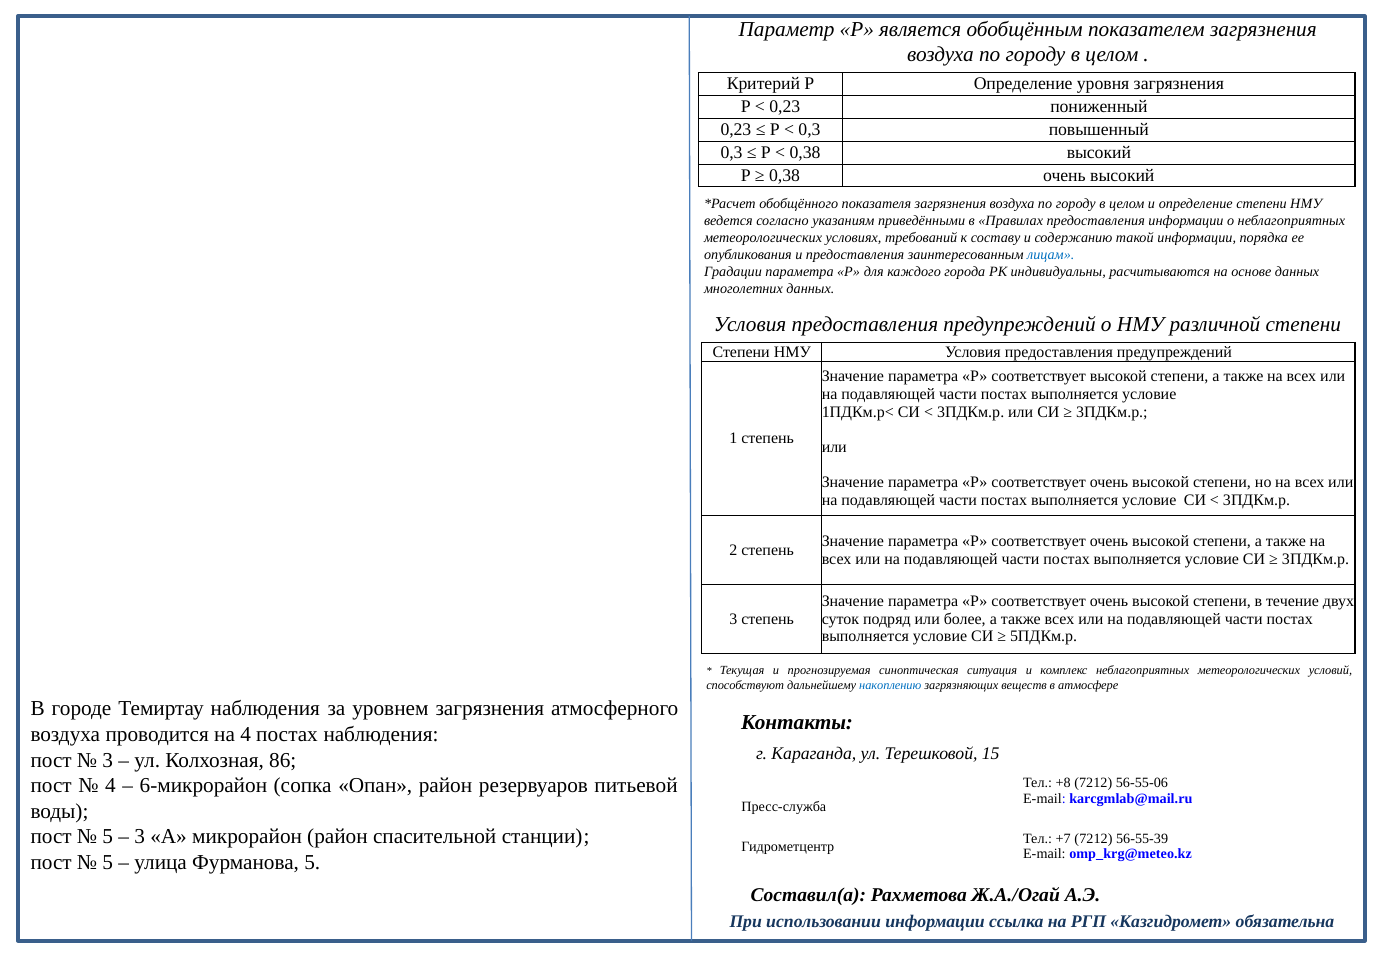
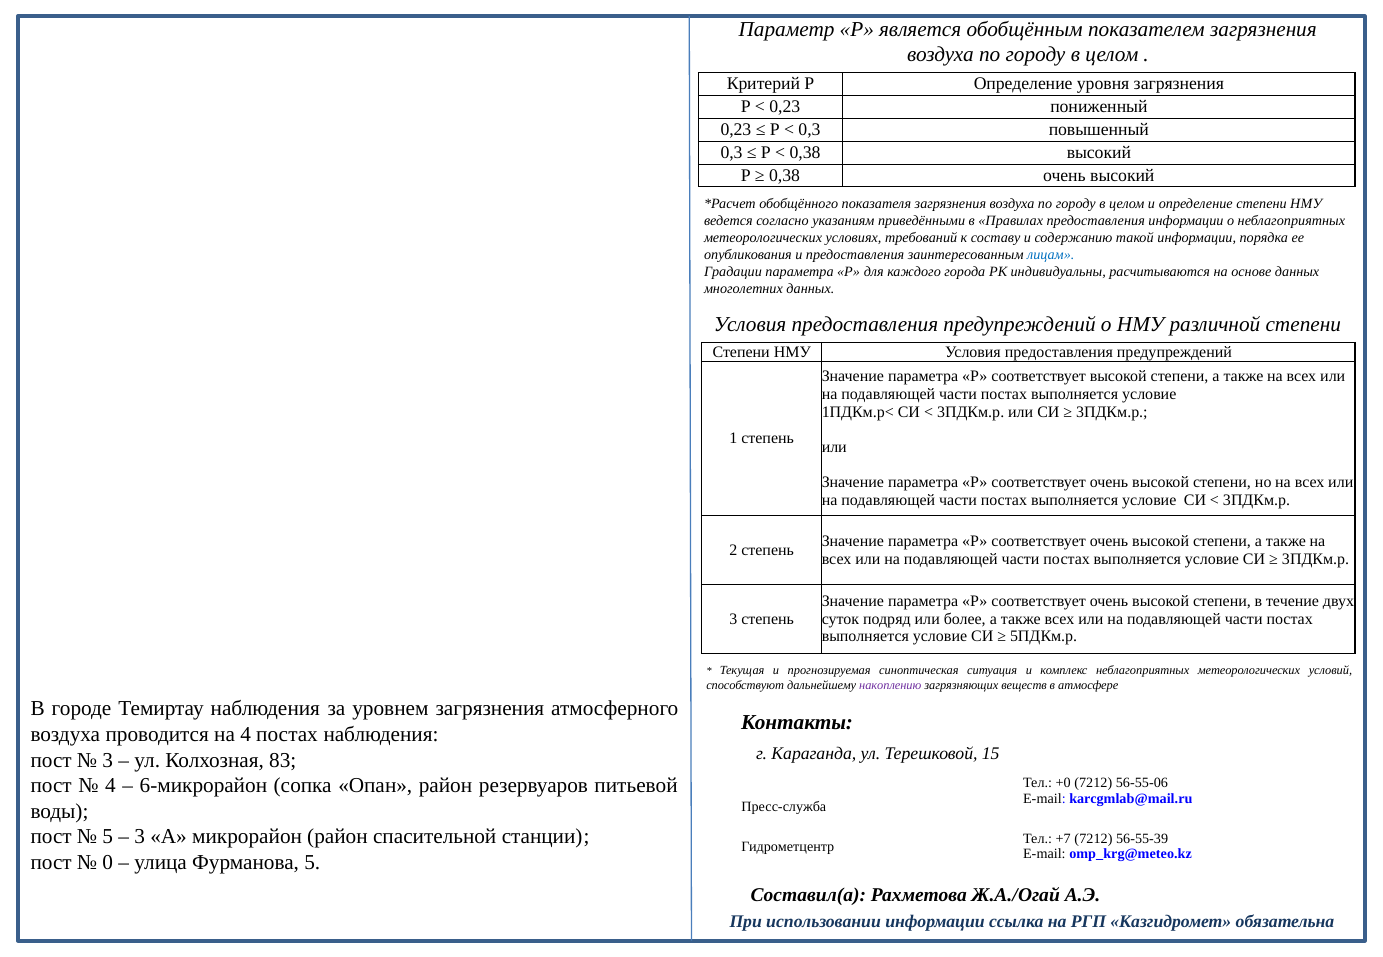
накоплению colour: blue -> purple
86: 86 -> 83
+8: +8 -> +0
5 at (108, 862): 5 -> 0
